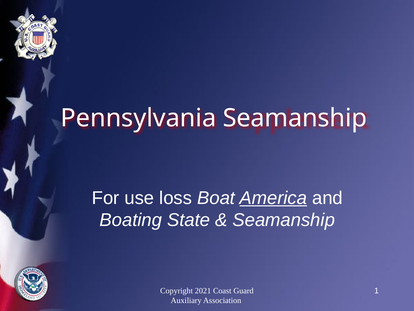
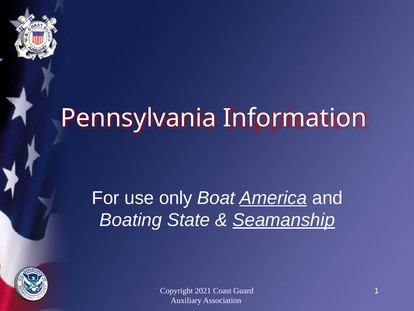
Pennsylvania Seamanship: Seamanship -> Information
loss: loss -> only
Seamanship at (284, 220) underline: none -> present
